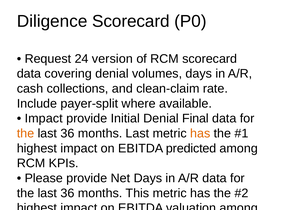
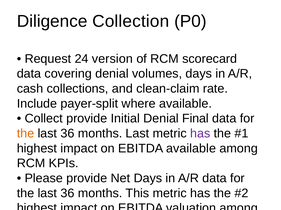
Diligence Scorecard: Scorecard -> Collection
Impact at (44, 119): Impact -> Collect
has at (200, 134) colour: orange -> purple
EBITDA predicted: predicted -> available
